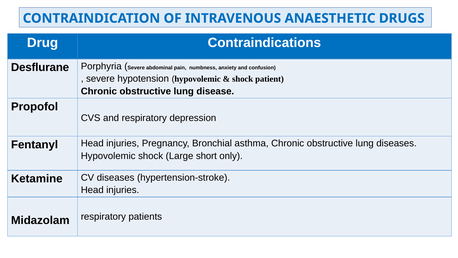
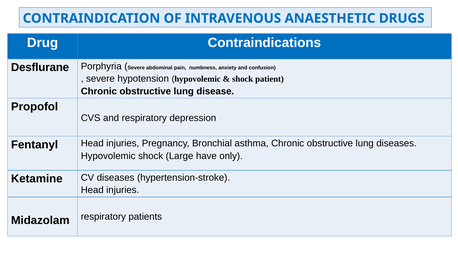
short: short -> have
